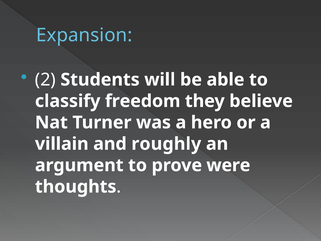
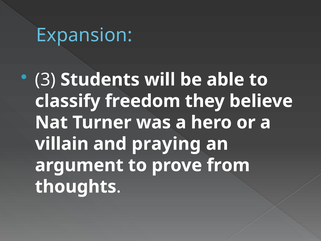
2: 2 -> 3
roughly: roughly -> praying
were: were -> from
